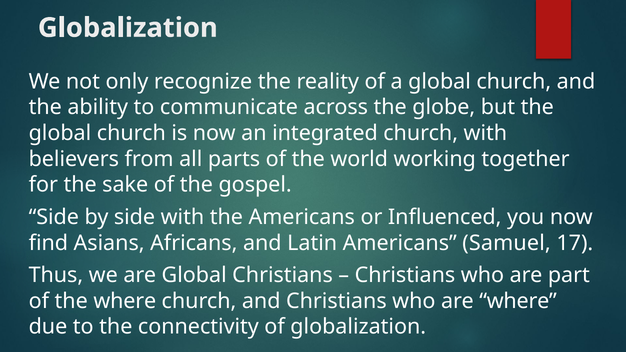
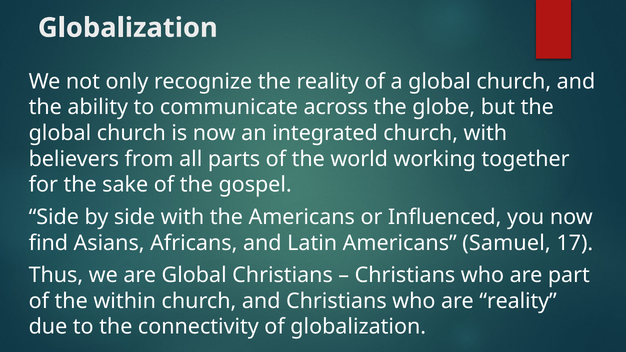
the where: where -> within
are where: where -> reality
